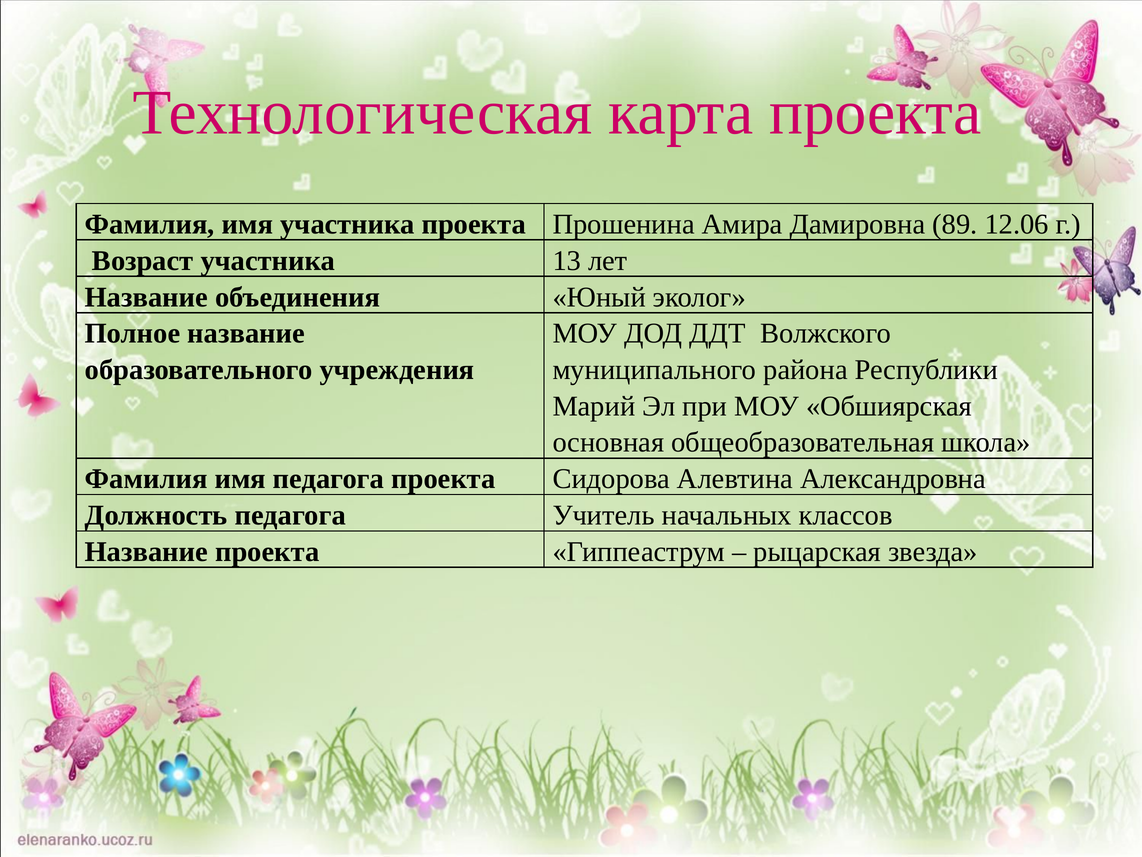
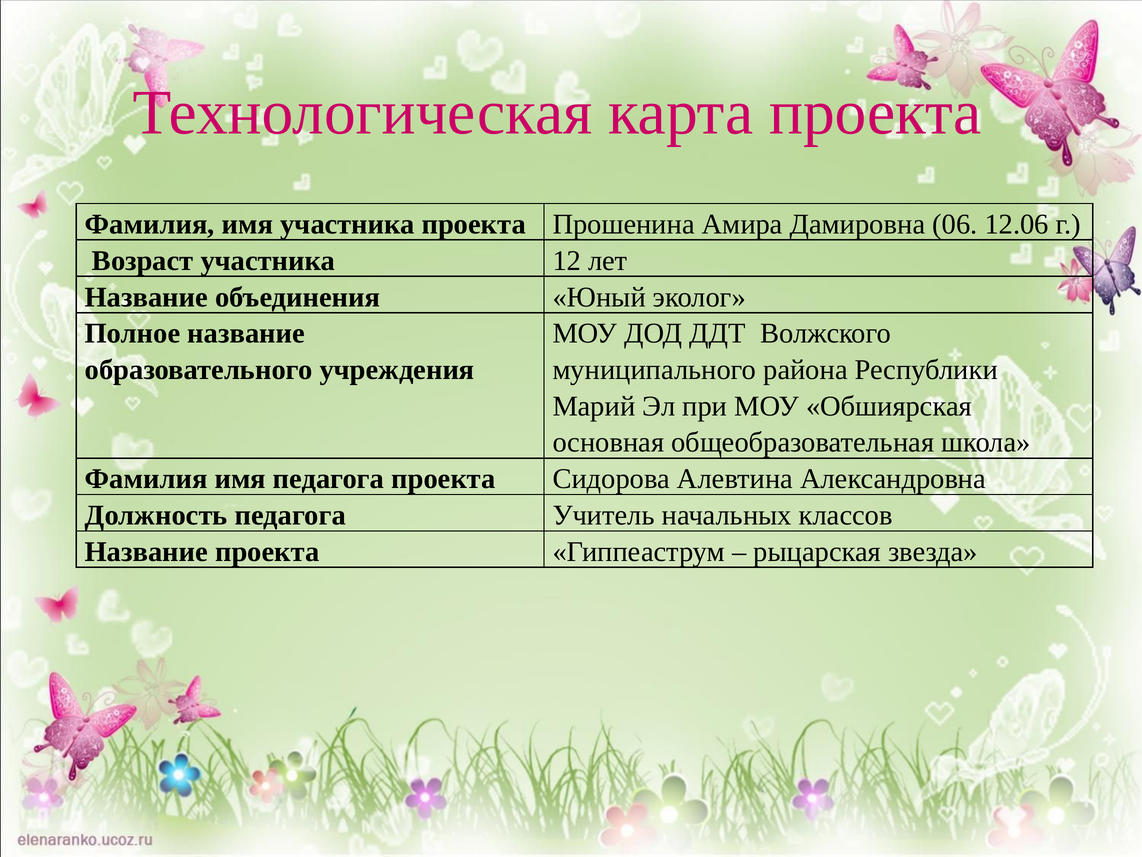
89: 89 -> 06
13: 13 -> 12
